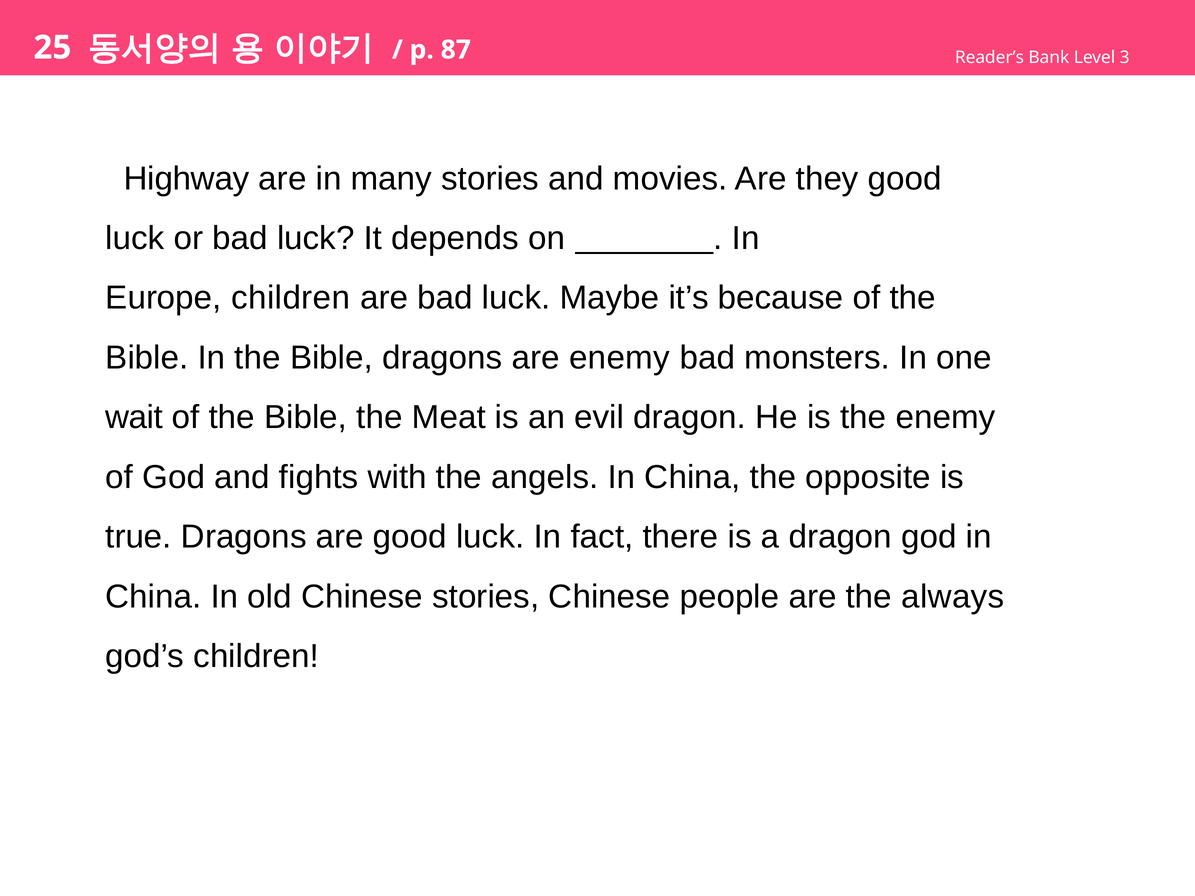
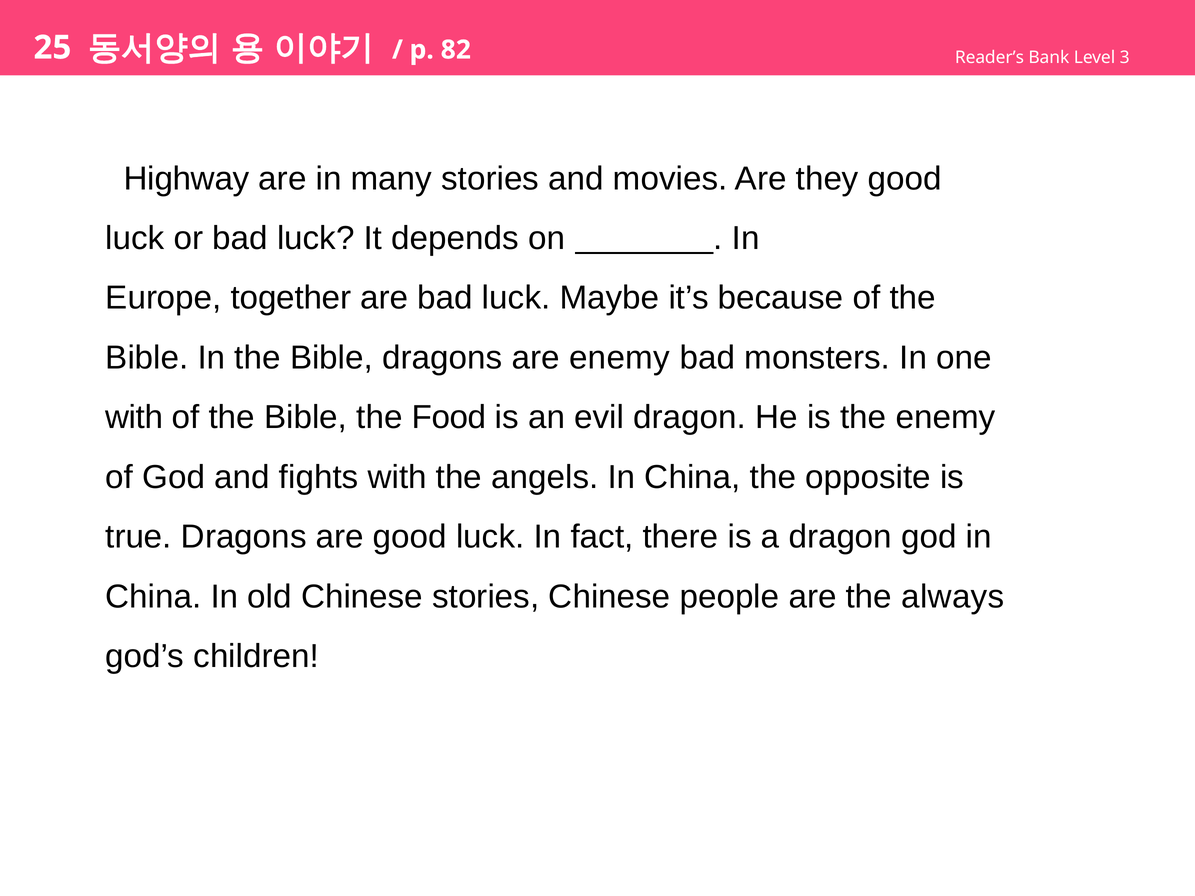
87: 87 -> 82
Europe children: children -> together
wait at (134, 418): wait -> with
Meat: Meat -> Food
